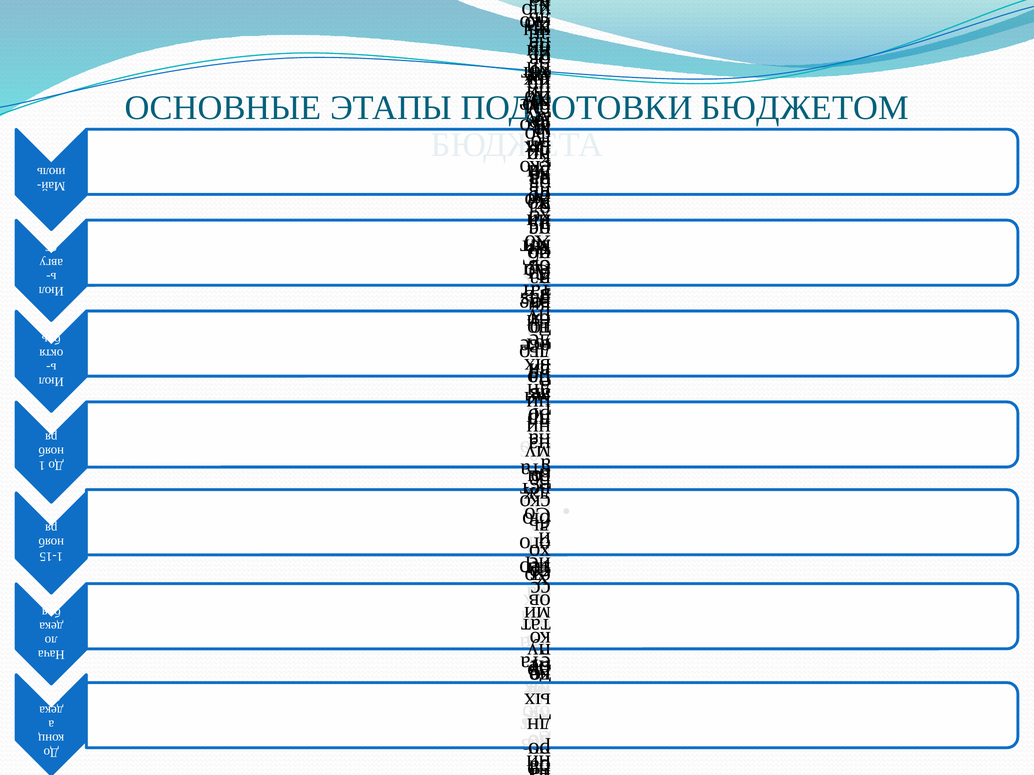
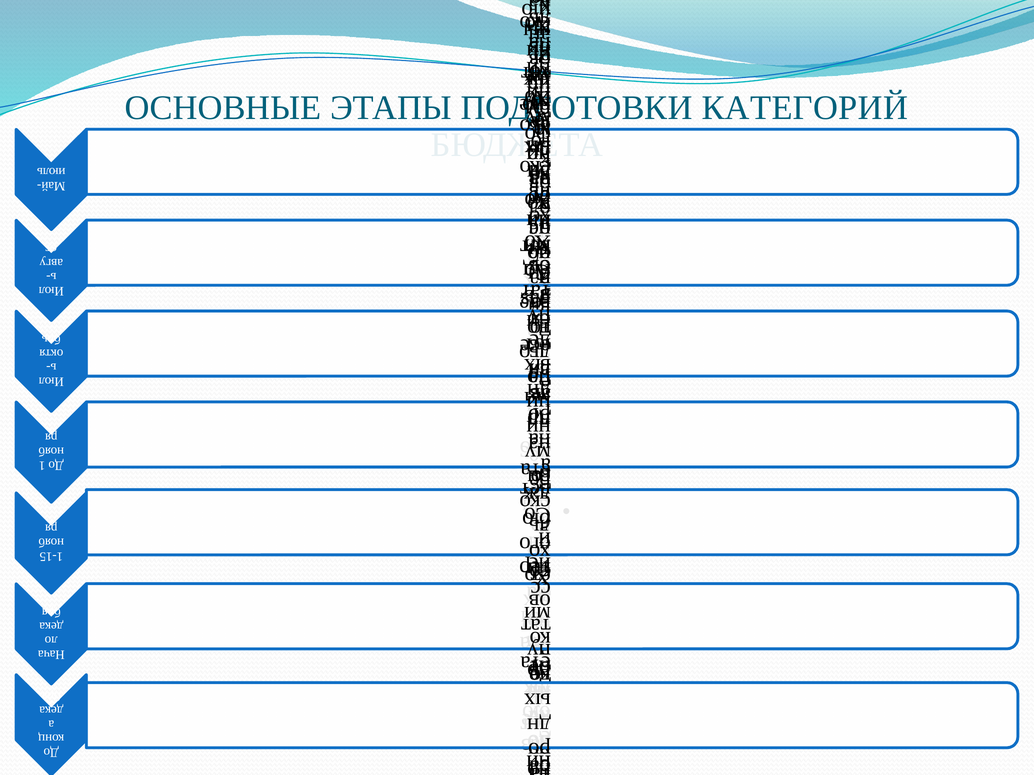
БЮДЖЕТОМ: БЮДЖЕТОМ -> КАТЕГОРИЙ
